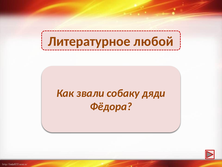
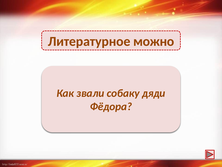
любой: любой -> можно
